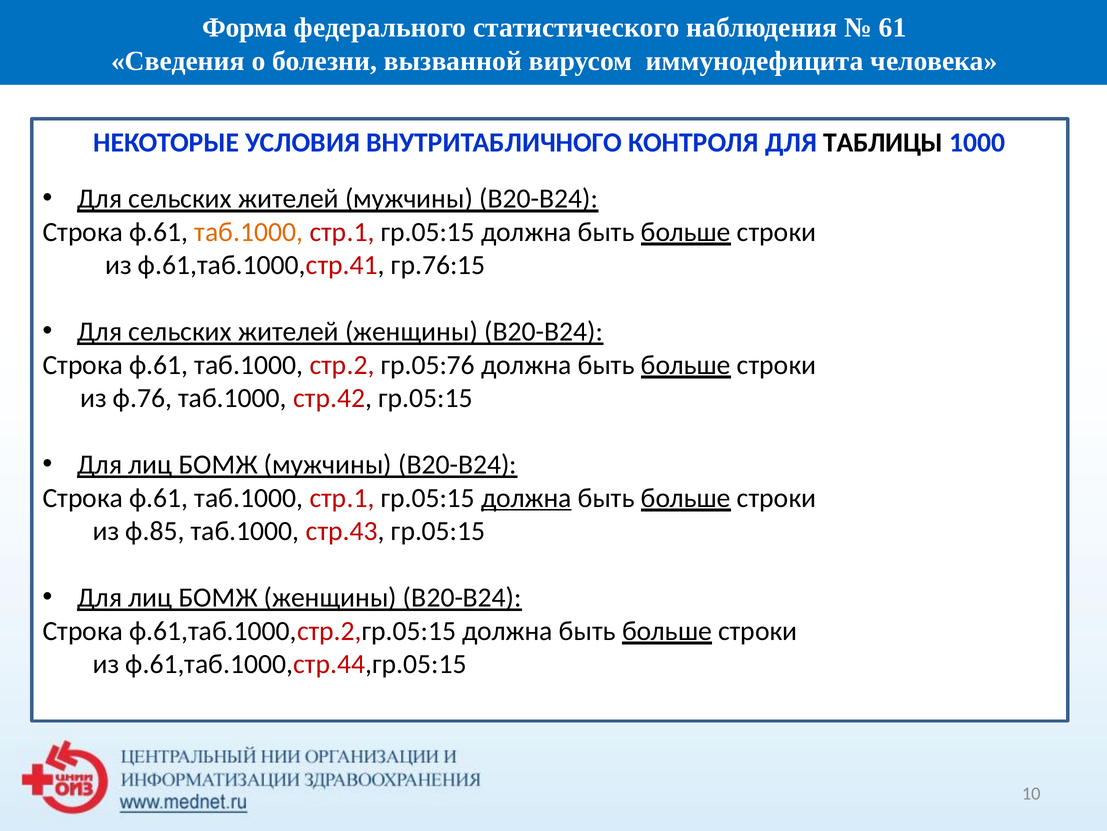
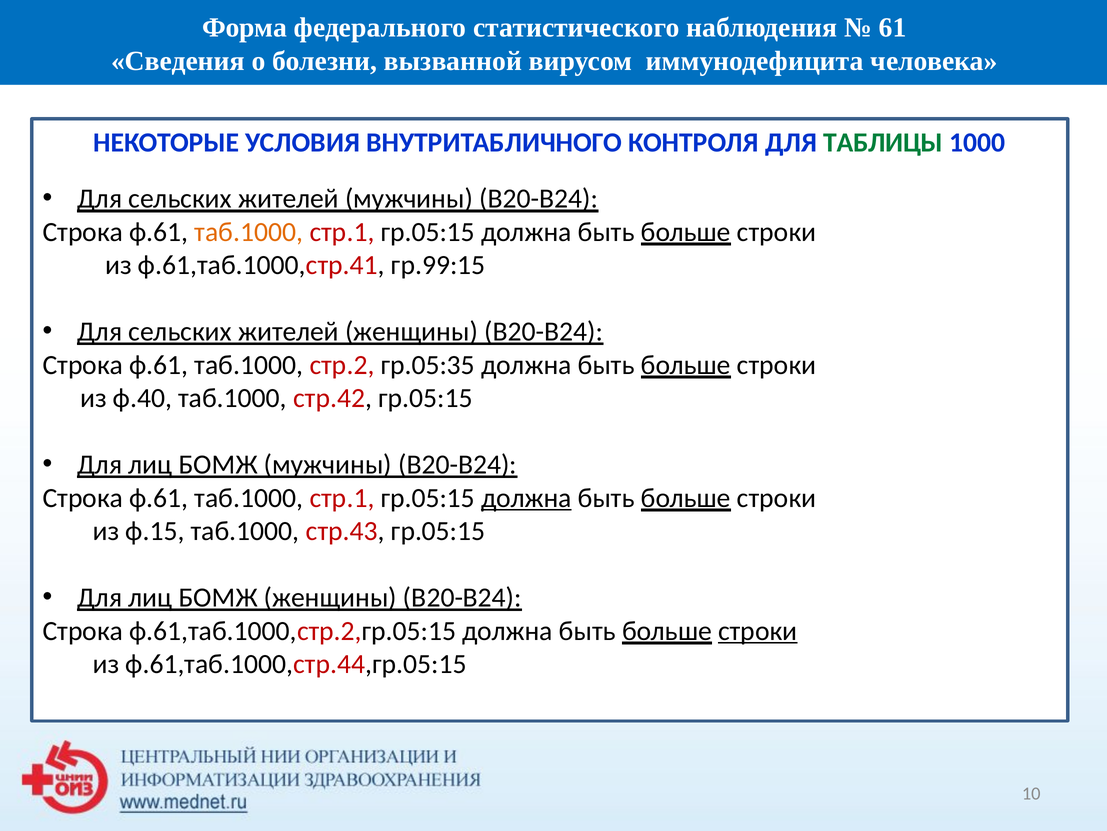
ТАБЛИЦЫ colour: black -> green
гр.76:15: гр.76:15 -> гр.99:15
гр.05:76: гр.05:76 -> гр.05:35
ф.76: ф.76 -> ф.40
ф.85: ф.85 -> ф.15
строки at (758, 630) underline: none -> present
